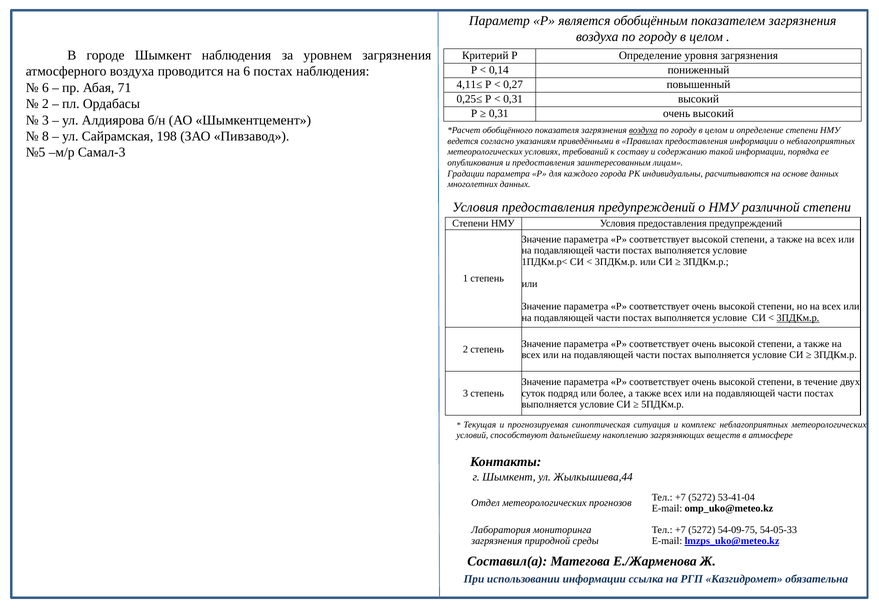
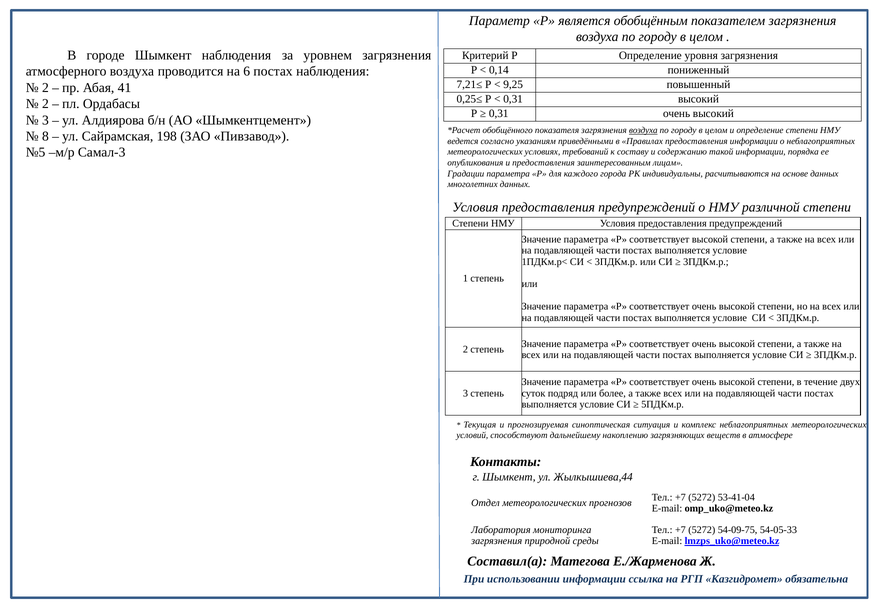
4,11≤: 4,11≤ -> 7,21≤
0,27: 0,27 -> 9,25
6 at (45, 88): 6 -> 2
71: 71 -> 41
3ПДКм.р at (798, 318) underline: present -> none
